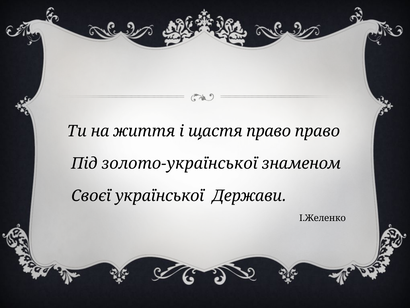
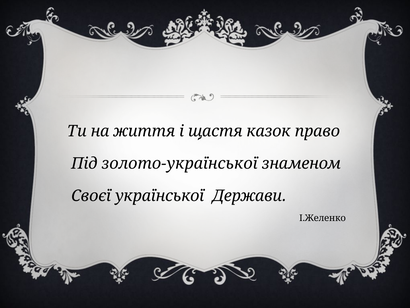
щастя право: право -> казок
